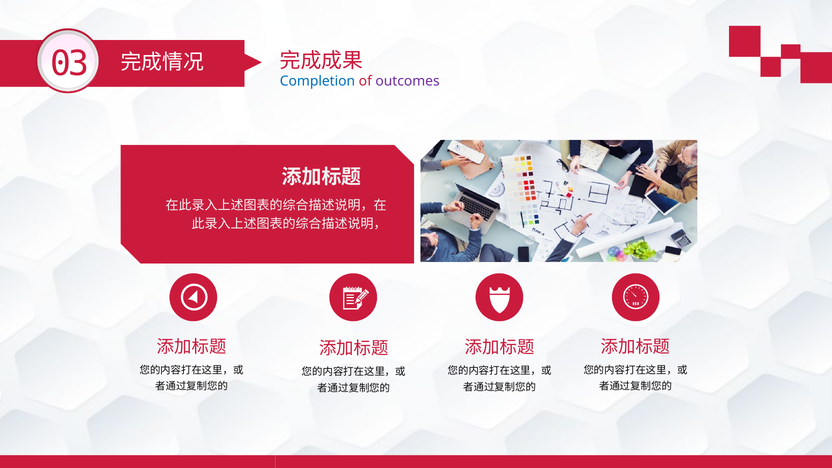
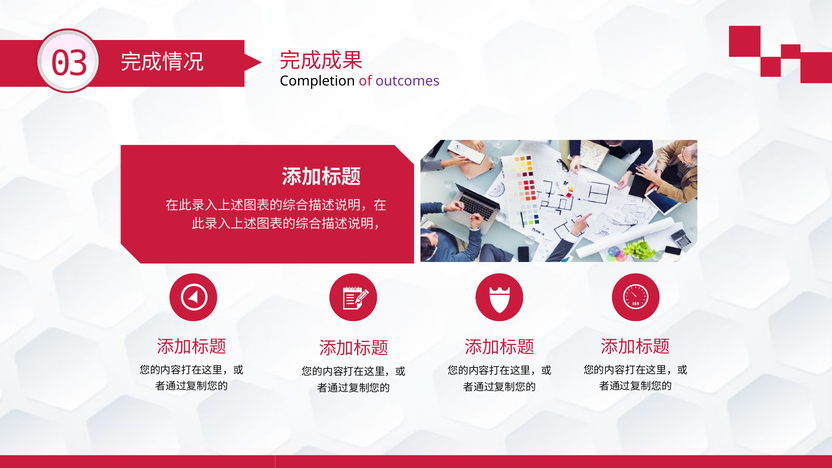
Completion colour: blue -> black
